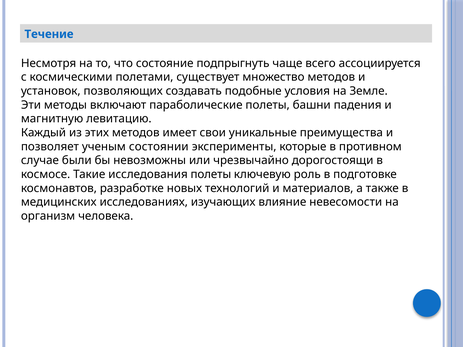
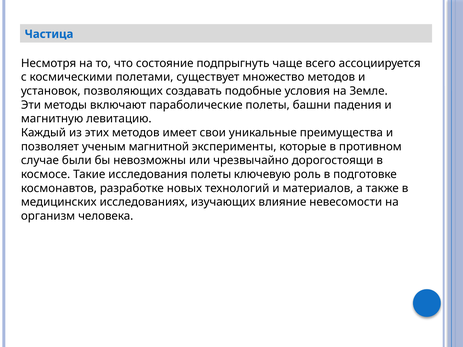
Течение: Течение -> Частица
состоянии: состоянии -> магнитной
